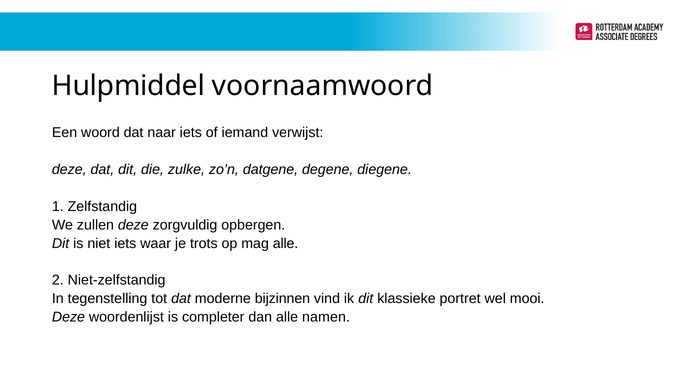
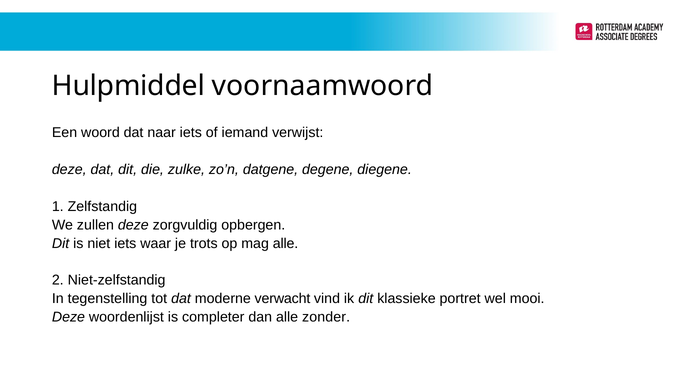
bijzinnen: bijzinnen -> verwacht
namen: namen -> zonder
